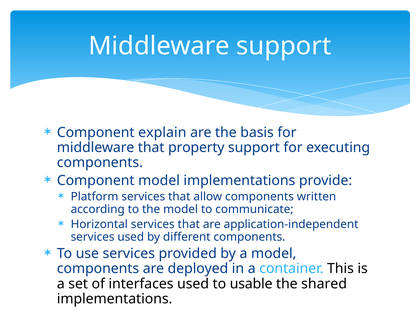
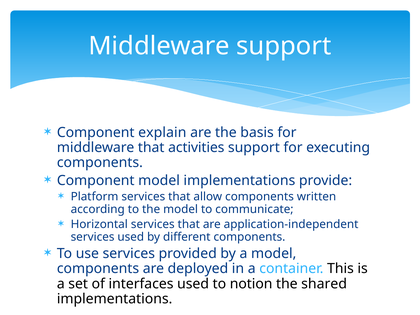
property: property -> activities
usable: usable -> notion
